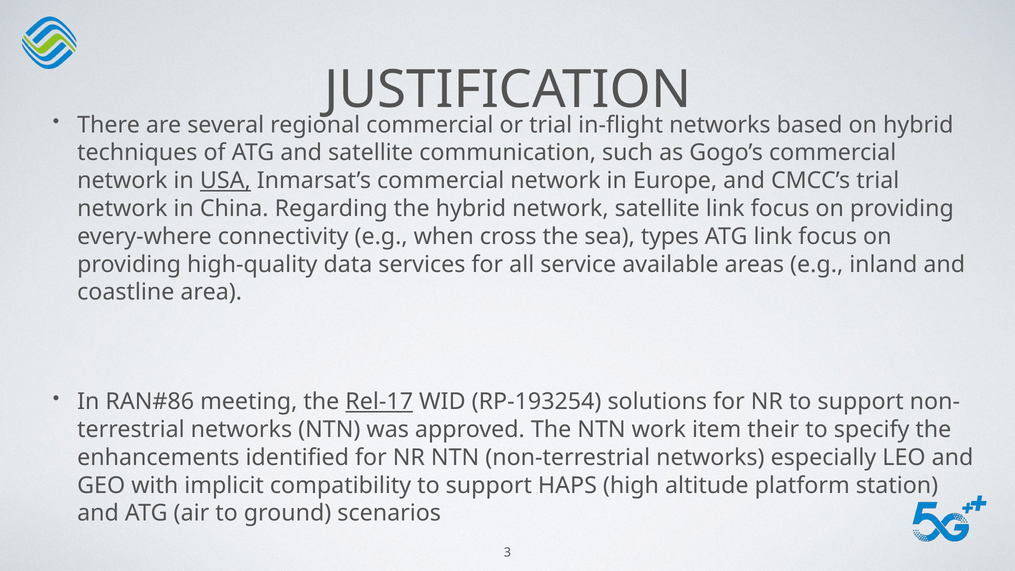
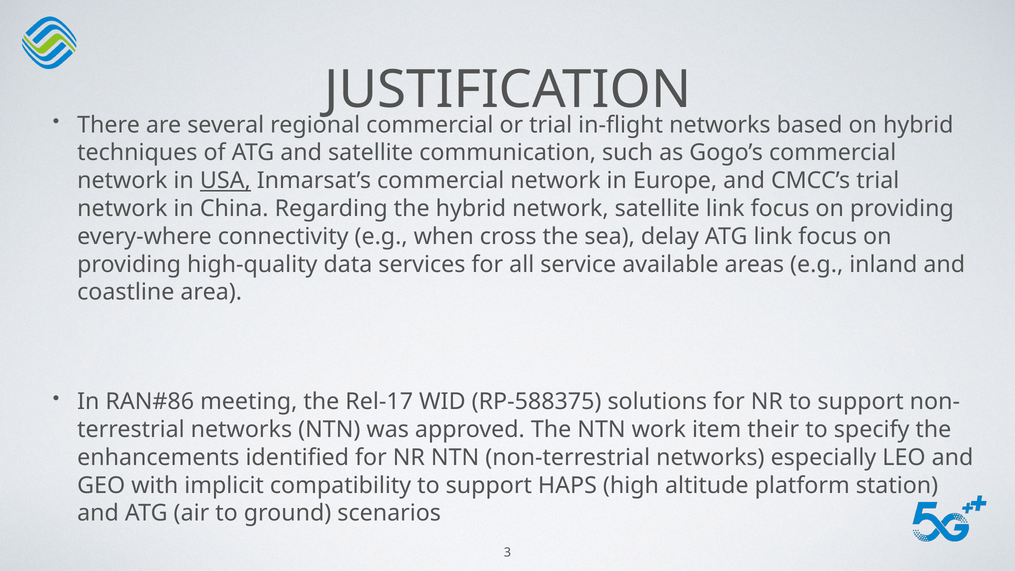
types: types -> delay
Rel-17 underline: present -> none
RP-193254: RP-193254 -> RP-588375
